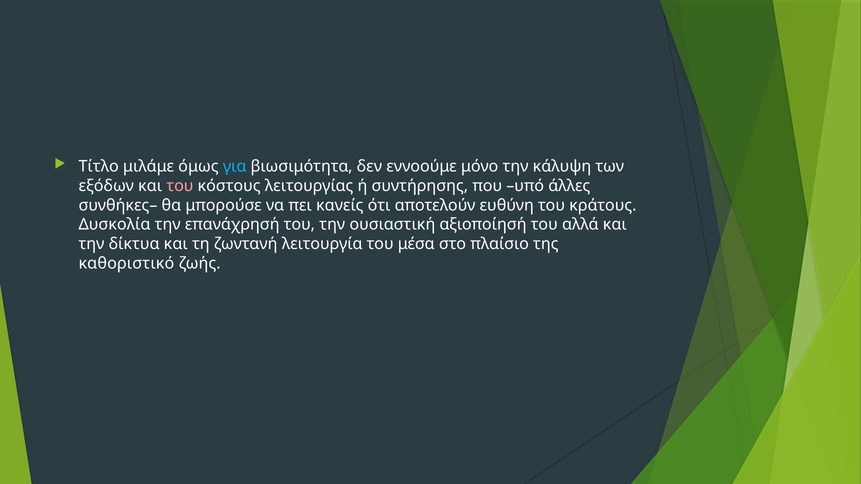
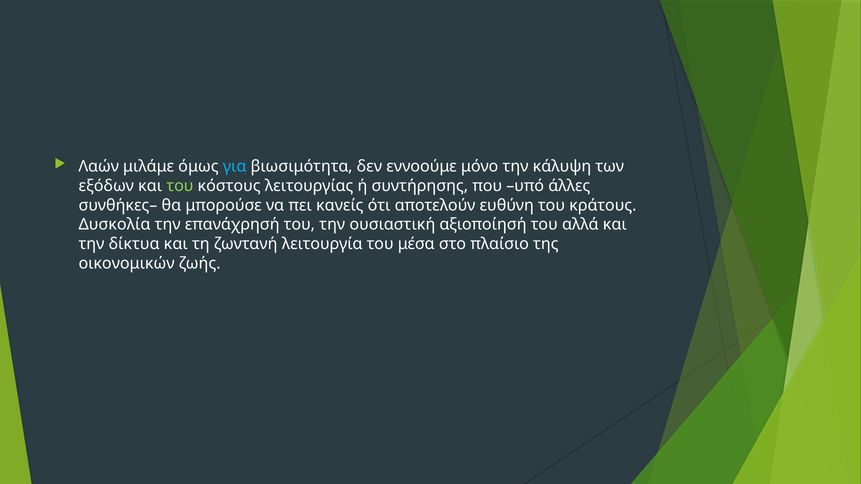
Τίτλο: Τίτλο -> Λαών
του at (180, 186) colour: pink -> light green
καθοριστικό: καθοριστικό -> οικονομικών
